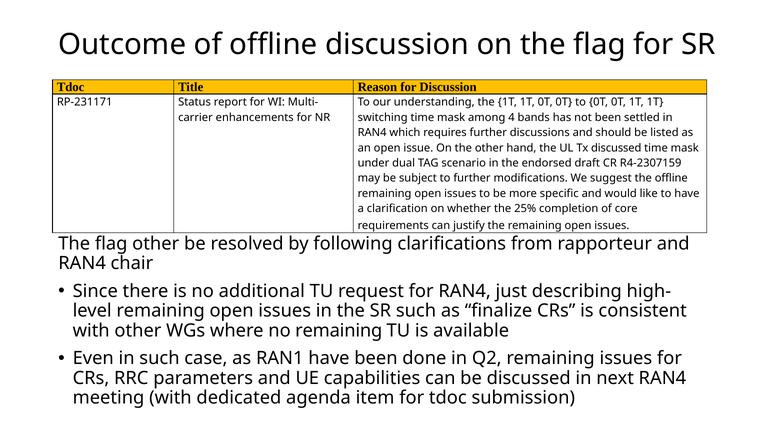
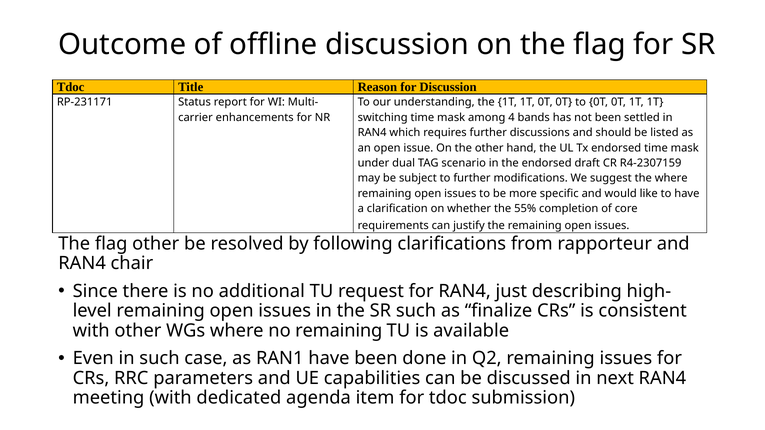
Tx discussed: discussed -> endorsed
the offline: offline -> where
25%: 25% -> 55%
